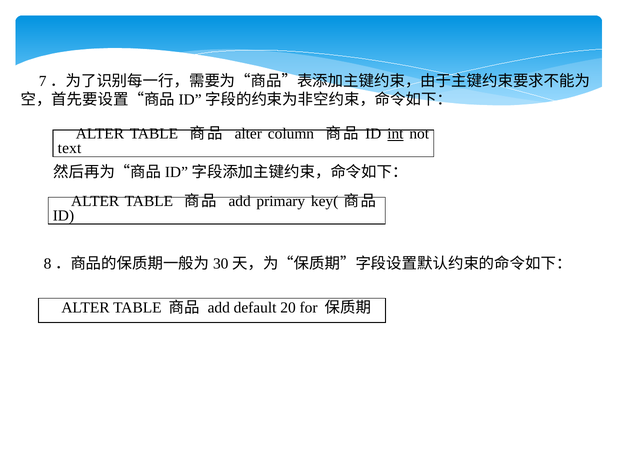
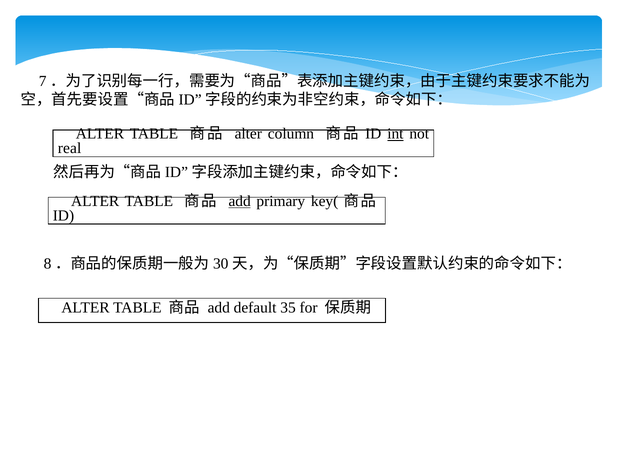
text: text -> real
add at (240, 201) underline: none -> present
20: 20 -> 35
